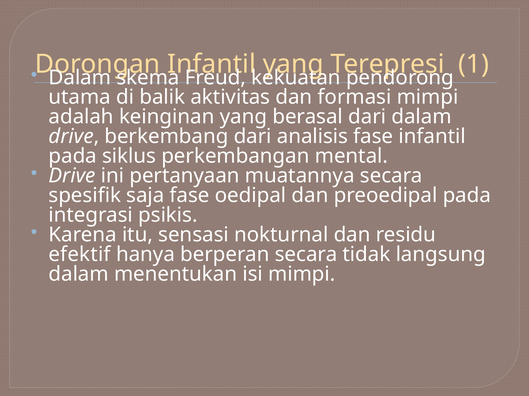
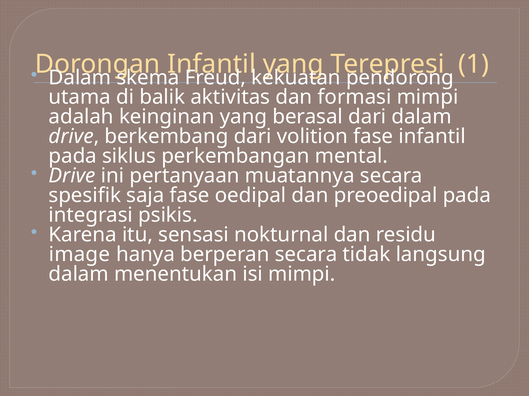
analisis: analisis -> volition
efektif: efektif -> image
